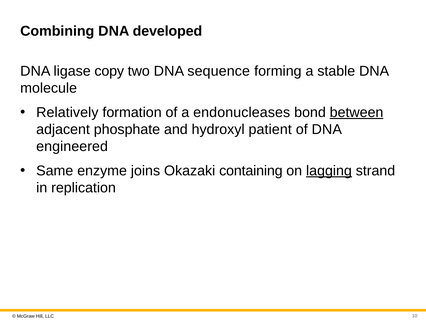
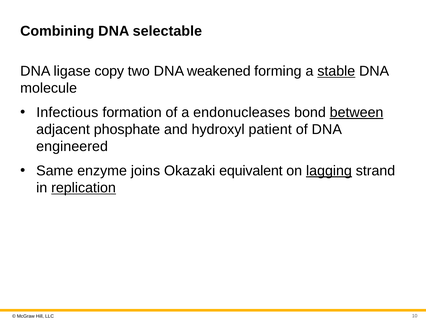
developed: developed -> selectable
sequence: sequence -> weakened
stable underline: none -> present
Relatively: Relatively -> Infectious
containing: containing -> equivalent
replication underline: none -> present
